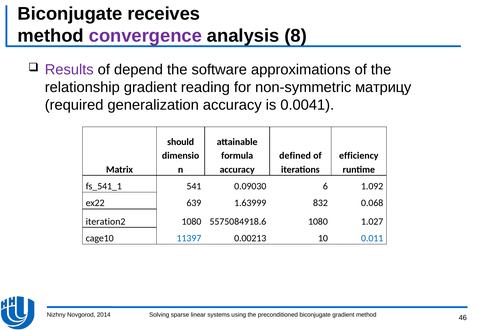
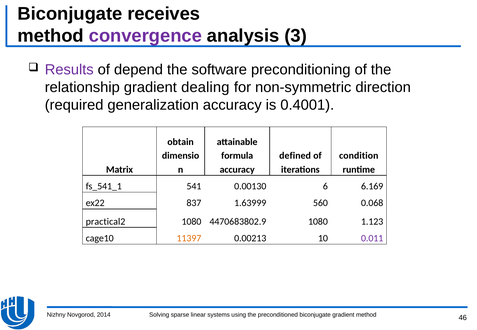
8: 8 -> 3
approximations: approximations -> preconditioning
reading: reading -> dealing
матрицу: матрицу -> direction
0.0041: 0.0041 -> 0.4001
should: should -> obtain
efficiency: efficiency -> condition
0.09030: 0.09030 -> 0.00130
1.092: 1.092 -> 6.169
639: 639 -> 837
832: 832 -> 560
iteration2: iteration2 -> practical2
5575084918.6: 5575084918.6 -> 4470683802.9
1.027: 1.027 -> 1.123
11397 colour: blue -> orange
0.011 colour: blue -> purple
